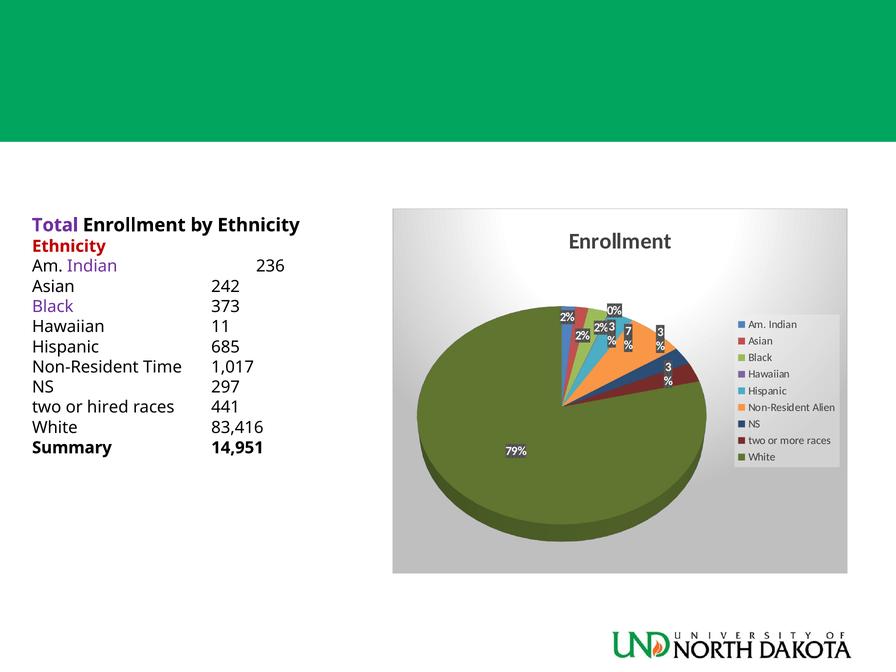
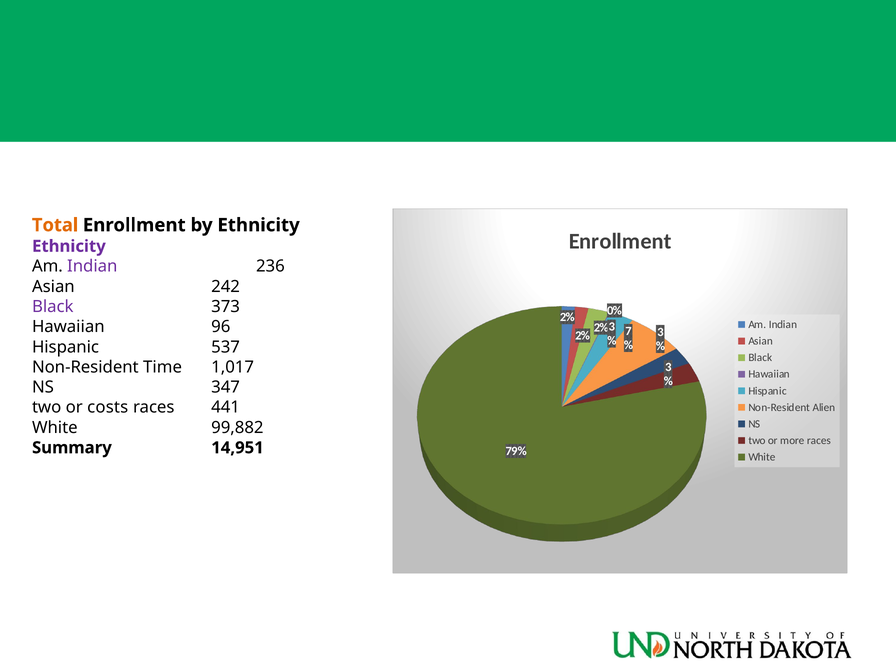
Total colour: purple -> orange
Ethnicity at (69, 246) colour: red -> purple
11: 11 -> 96
685: 685 -> 537
297: 297 -> 347
hired: hired -> costs
83,416: 83,416 -> 99,882
